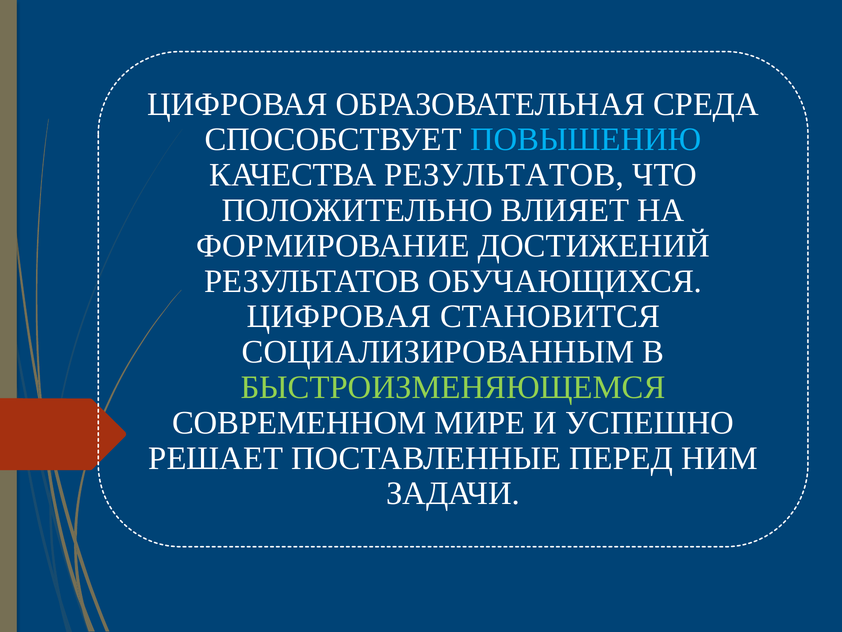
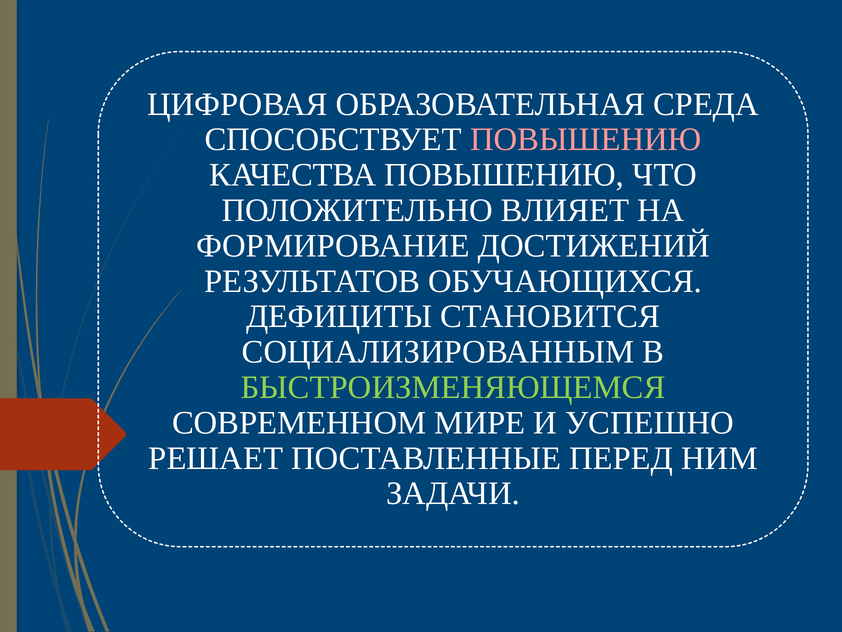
ПОВЫШЕНИЮ at (586, 140) colour: light blue -> pink
КАЧЕСТВА РЕЗУЛЬТАТОВ: РЕЗУЛЬТАТОВ -> ПОВЫШЕНИЮ
ЦИФРОВАЯ at (339, 316): ЦИФРОВАЯ -> ДЕФИЦИТЫ
